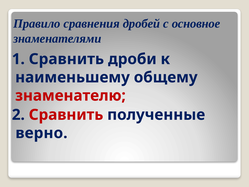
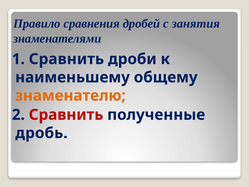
основное: основное -> занятия
знаменателю colour: red -> orange
верно: верно -> дробь
